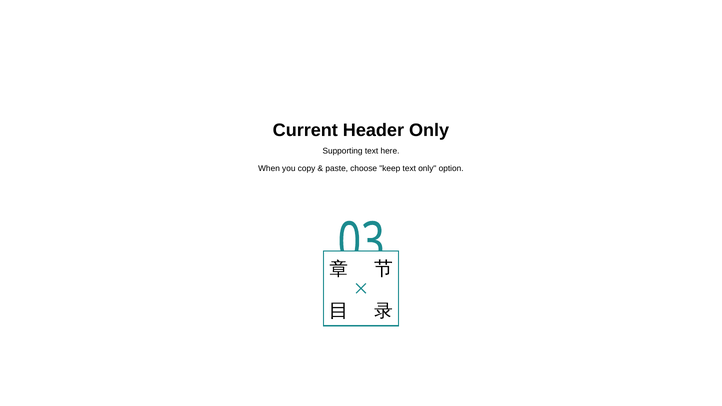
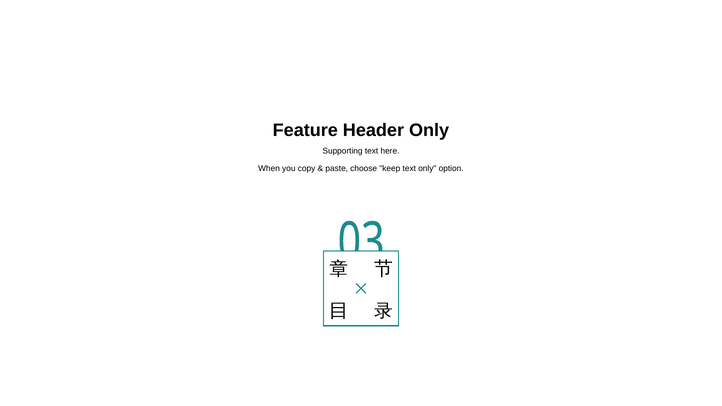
Current: Current -> Feature
